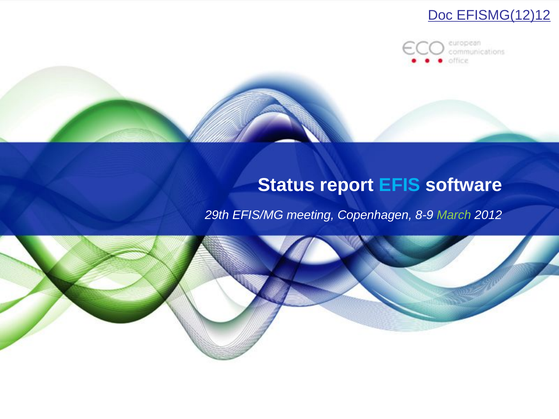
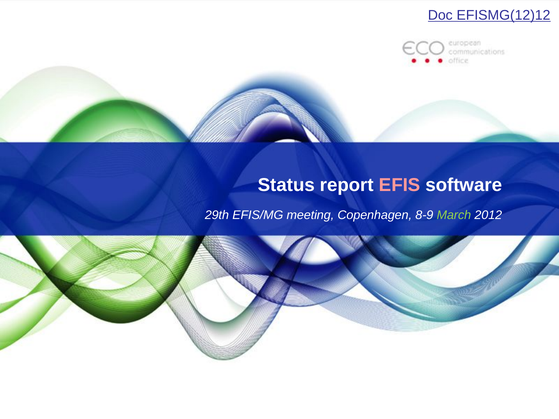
EFIS colour: light blue -> pink
